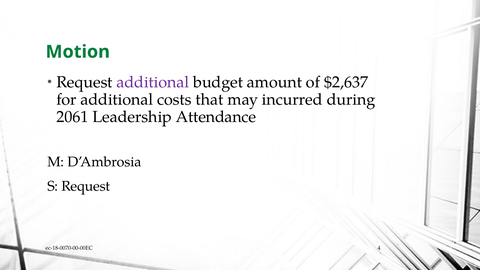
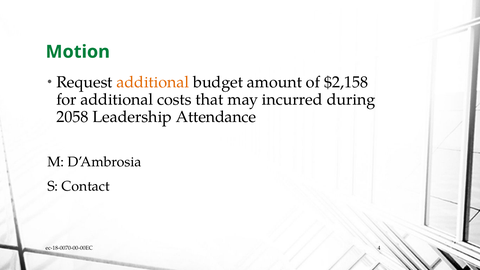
additional at (153, 82) colour: purple -> orange
$2,637: $2,637 -> $2,158
2061: 2061 -> 2058
S Request: Request -> Contact
